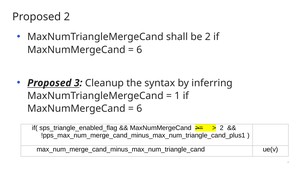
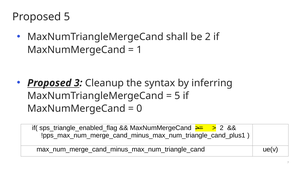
Proposed 2: 2 -> 5
6 at (139, 50): 6 -> 1
1 at (177, 96): 1 -> 5
6 at (139, 109): 6 -> 0
